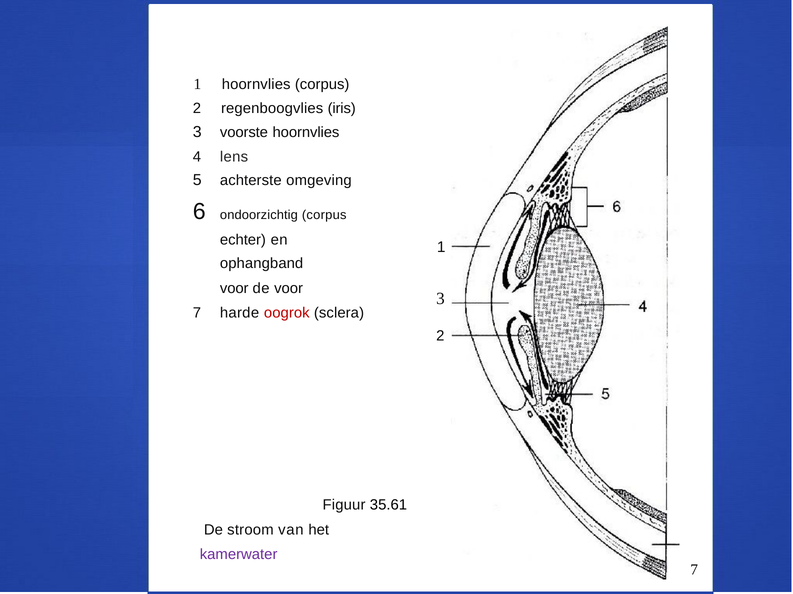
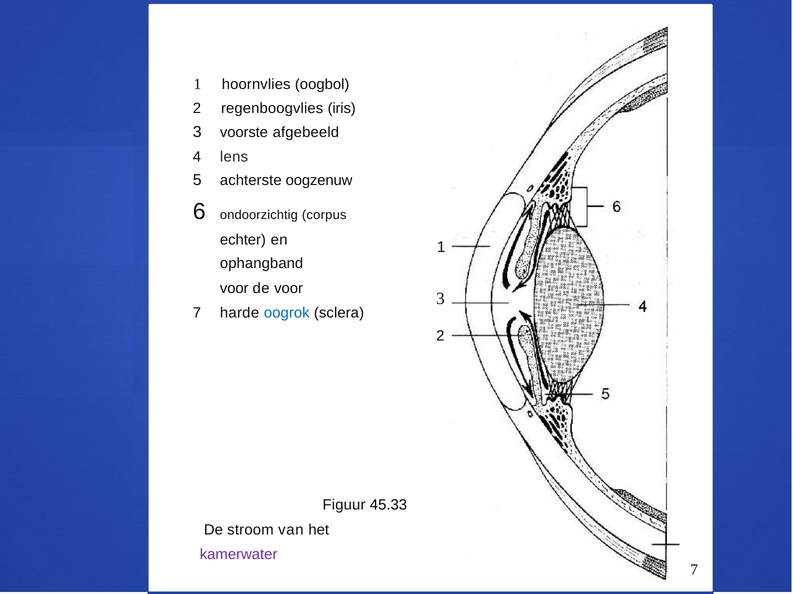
hoornvlies corpus: corpus -> oogbol
voorste hoornvlies: hoornvlies -> afgebeeld
omgeving: omgeving -> oogzenuw
oogrok colour: red -> blue
35.61: 35.61 -> 45.33
